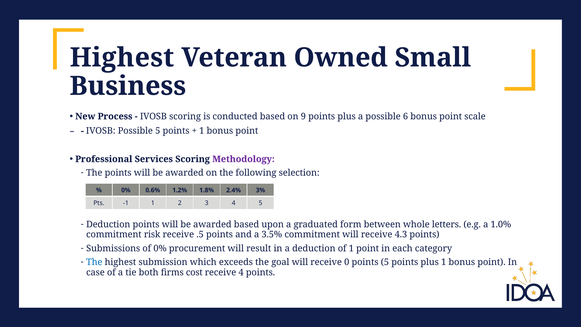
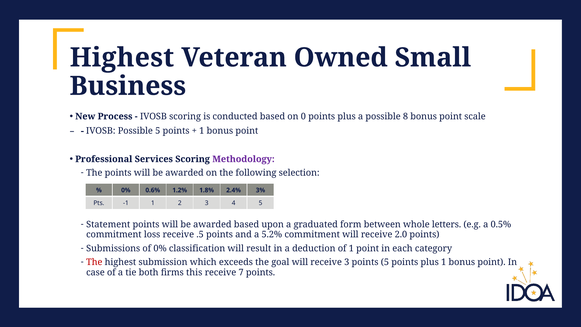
9: 9 -> 0
6: 6 -> 8
Deduction at (108, 224): Deduction -> Statement
1.0%: 1.0% -> 0.5%
risk: risk -> loss
3.5%: 3.5% -> 5.2%
4.3: 4.3 -> 2.0
procurement: procurement -> classification
The at (94, 262) colour: blue -> red
receive 0: 0 -> 3
cost: cost -> this
receive 4: 4 -> 7
